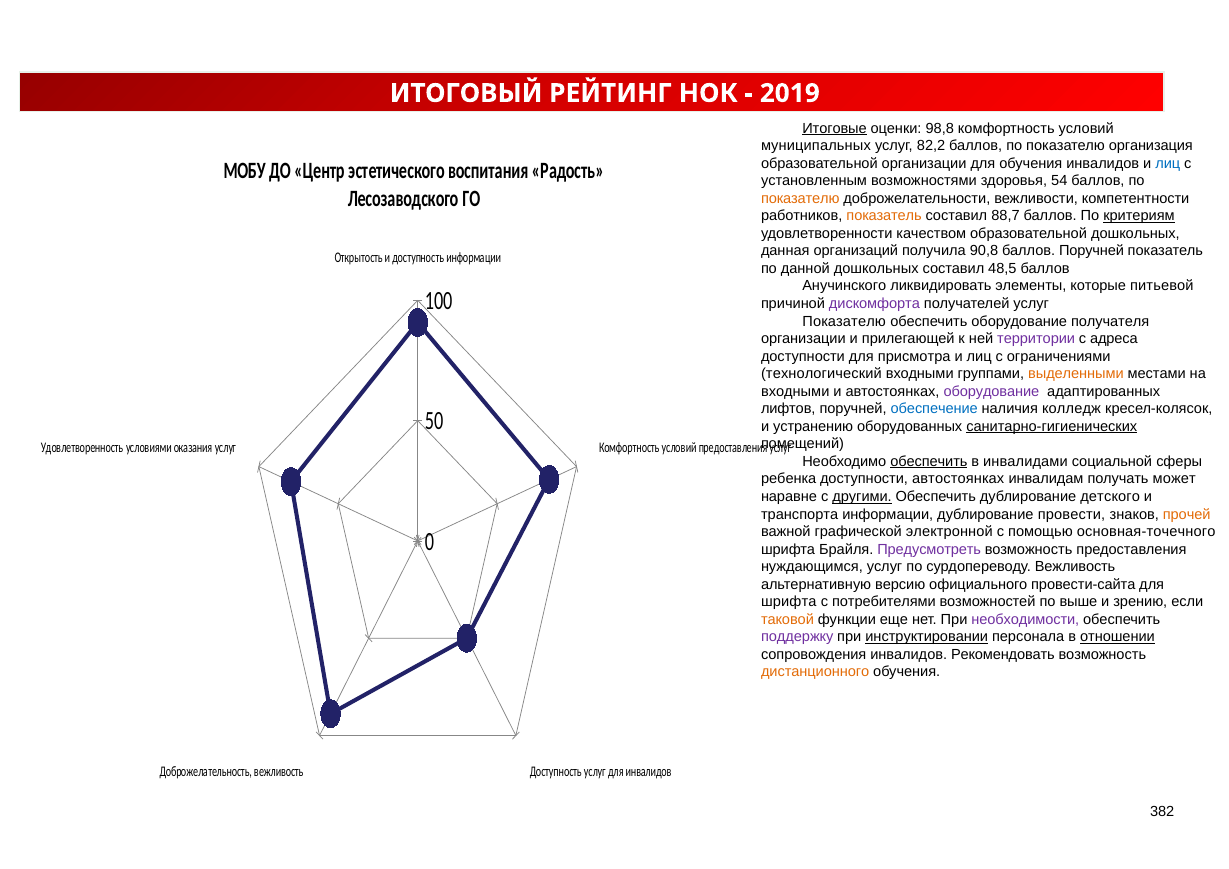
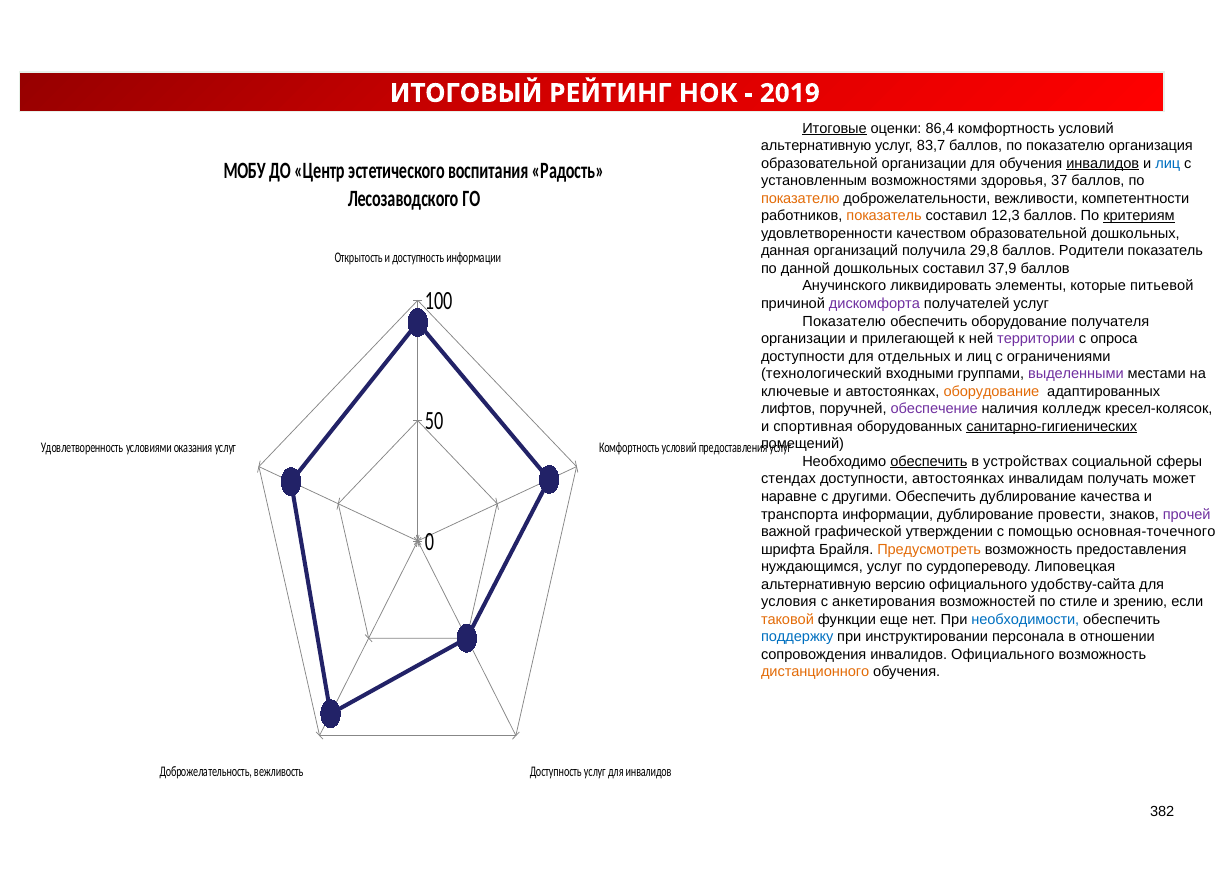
98,8: 98,8 -> 86,4
муниципальных at (816, 146): муниципальных -> альтернативную
82,2: 82,2 -> 83,7
инвалидов at (1103, 163) underline: none -> present
54: 54 -> 37
88,7: 88,7 -> 12,3
90,8: 90,8 -> 29,8
баллов Поручней: Поручней -> Родители
48,5: 48,5 -> 37,9
адреса: адреса -> опроса
присмотра: присмотра -> отдельных
выделенными colour: orange -> purple
входными at (795, 391): входными -> ключевые
оборудование at (991, 391) colour: purple -> orange
обеспечение colour: blue -> purple
устранению: устранению -> спортивная
инвалидами: инвалидами -> устройствах
ребенка: ребенка -> стендах
другими underline: present -> none
детского: детского -> качества
прочей colour: orange -> purple
электронной: электронной -> утверждении
Предусмотреть colour: purple -> orange
сурдопереводу Вежливость: Вежливость -> Липовецкая
провести-сайта: провести-сайта -> удобству-сайта
шрифта at (789, 602): шрифта -> условия
потребителями: потребителями -> анкетирования
выше: выше -> стиле
необходимости colour: purple -> blue
поддержку colour: purple -> blue
инструктировании underline: present -> none
отношении underline: present -> none
инвалидов Рекомендовать: Рекомендовать -> Официального
